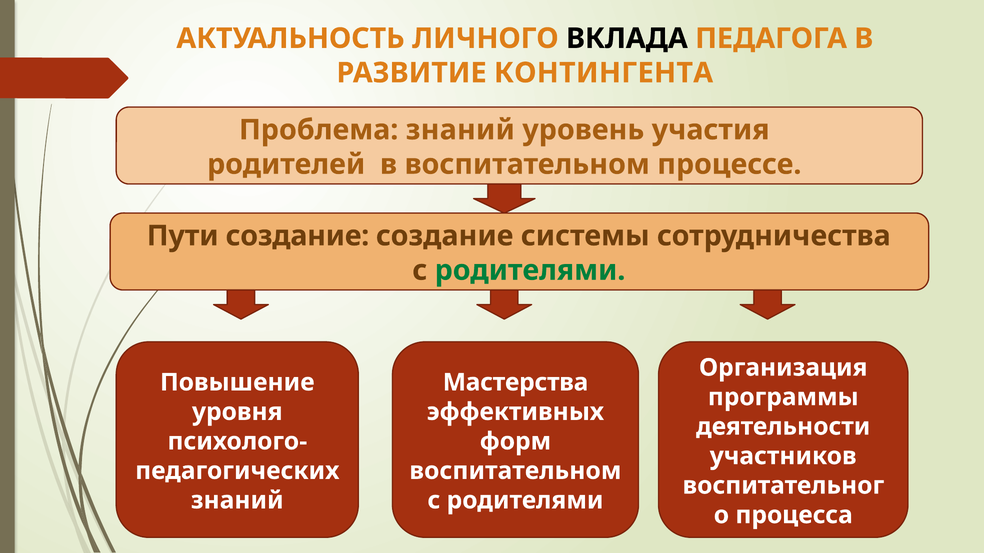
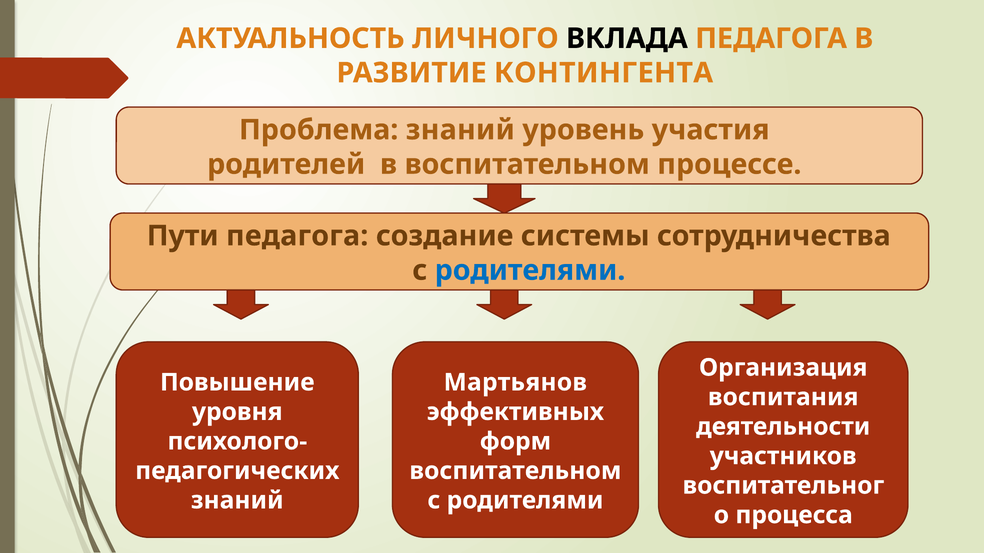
Пути создание: создание -> педагога
родителями at (530, 271) colour: green -> blue
Мастерства: Мастерства -> Мартьянов
программы: программы -> воспитания
